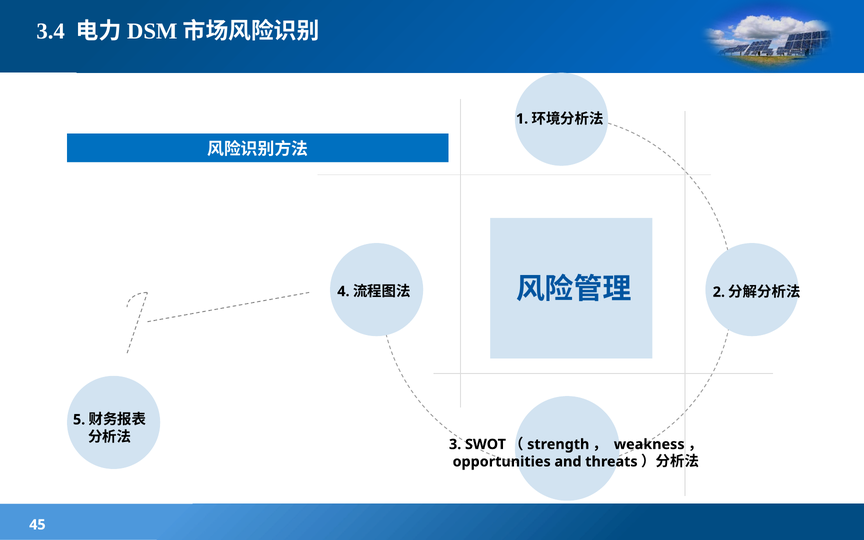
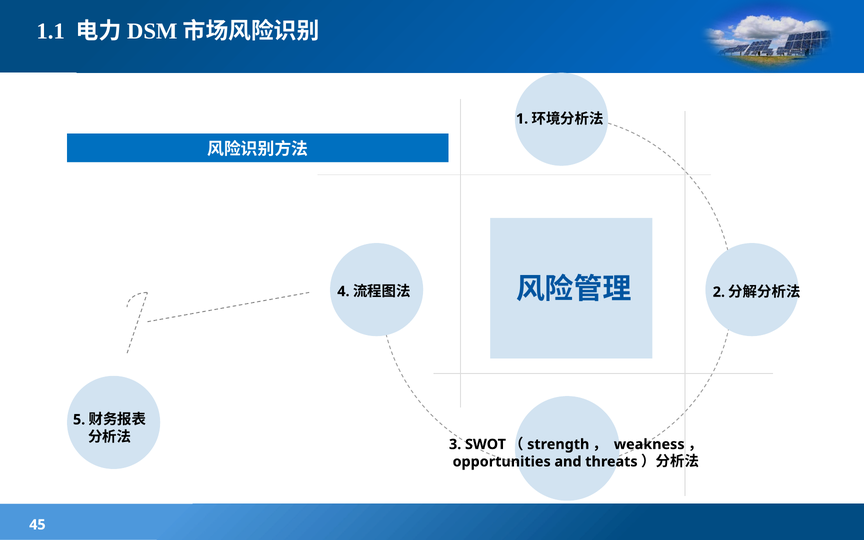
3.4: 3.4 -> 1.1
